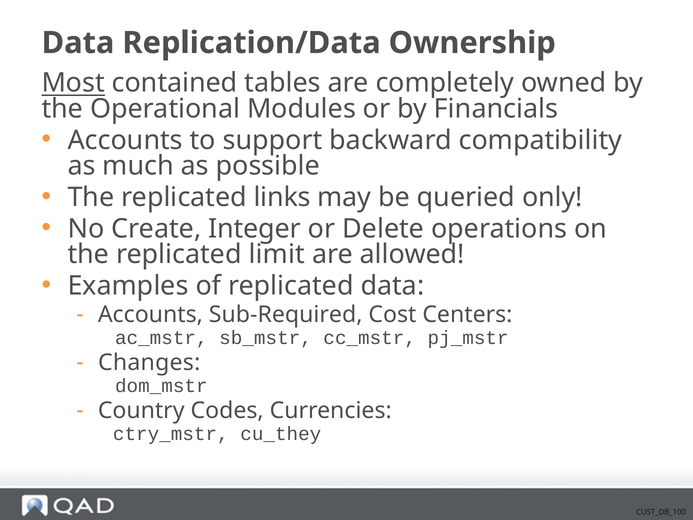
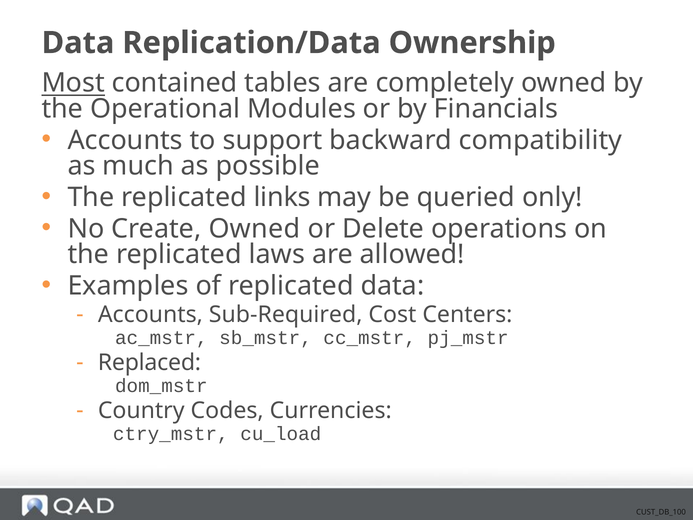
Create Integer: Integer -> Owned
limit: limit -> laws
Changes: Changes -> Replaced
cu_they: cu_they -> cu_load
